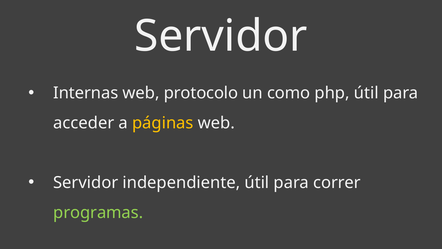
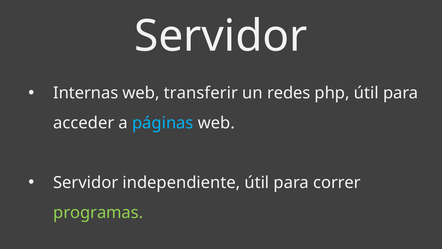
protocolo: protocolo -> transferir
como: como -> redes
páginas colour: yellow -> light blue
